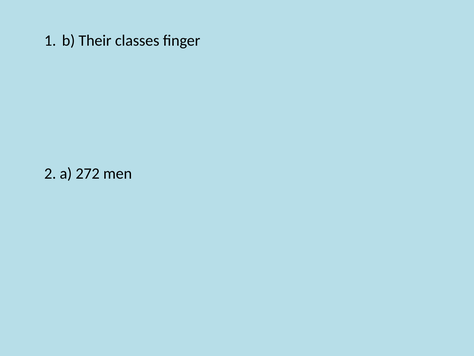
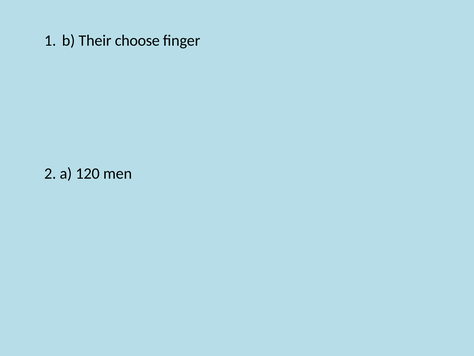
classes: classes -> choose
272: 272 -> 120
